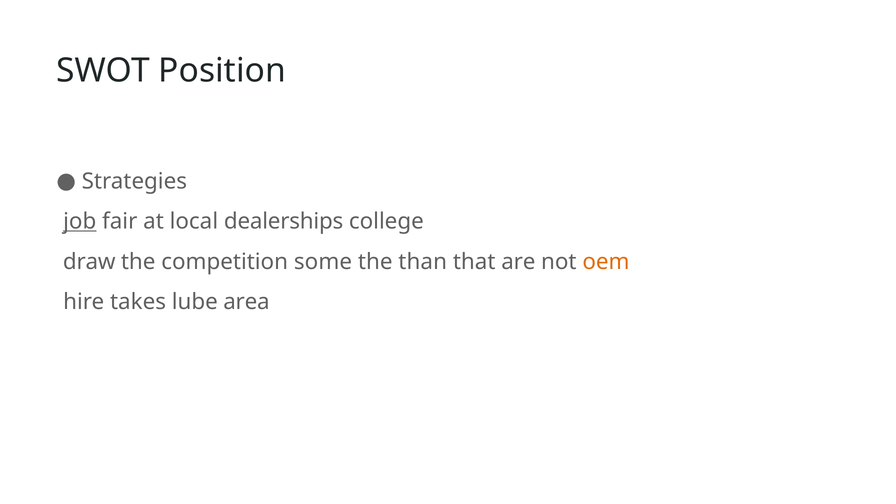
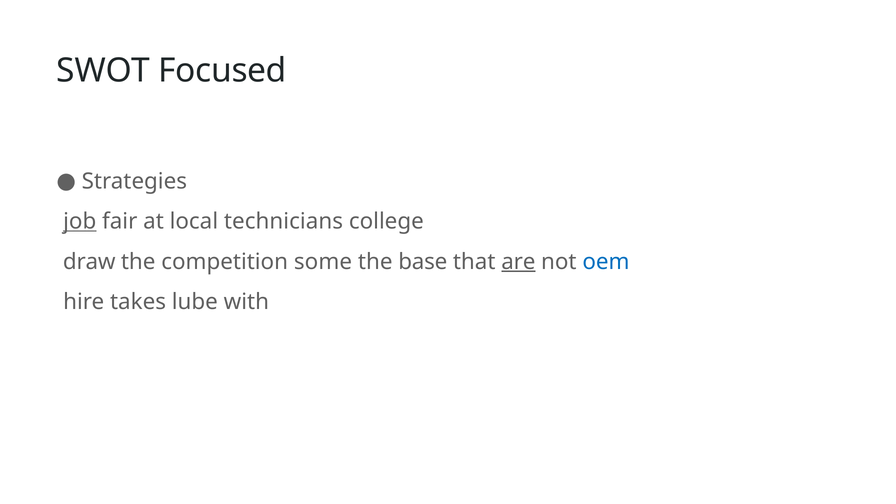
Position: Position -> Focused
dealerships: dealerships -> technicians
than: than -> base
are underline: none -> present
oem colour: orange -> blue
area: area -> with
